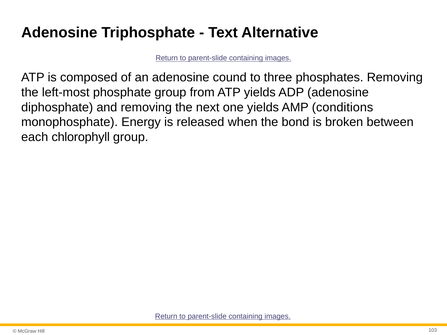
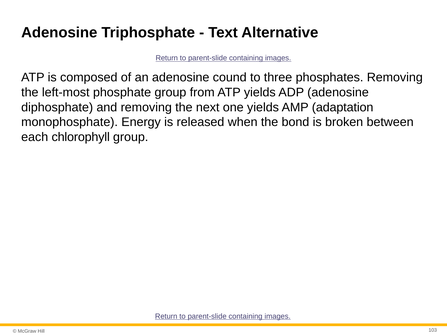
conditions: conditions -> adaptation
